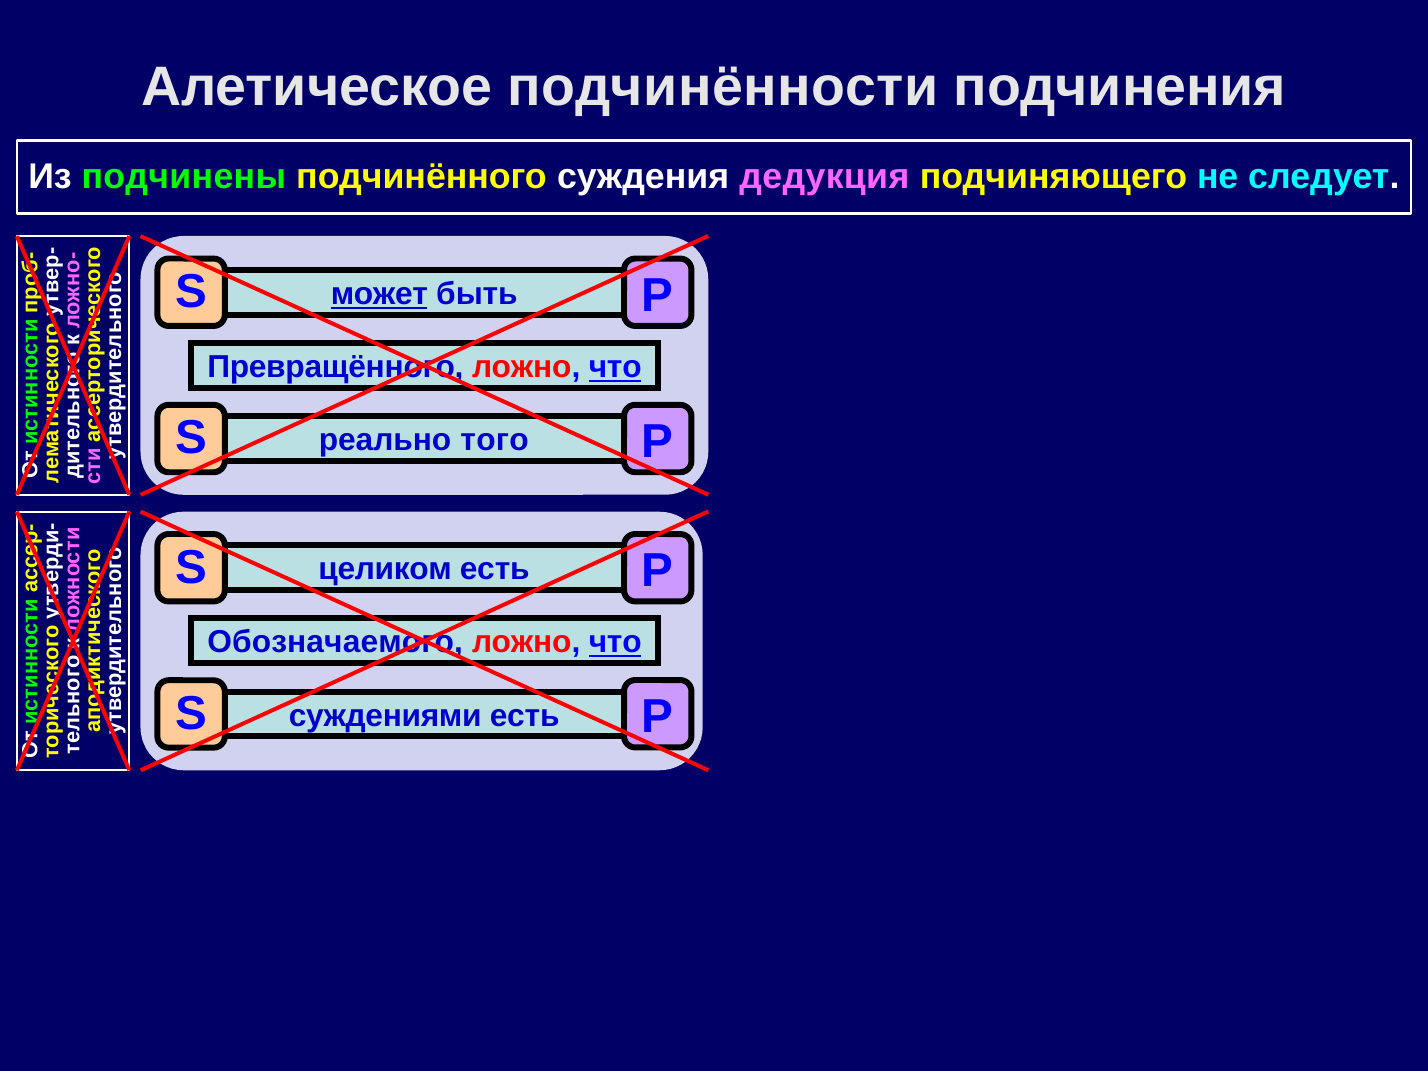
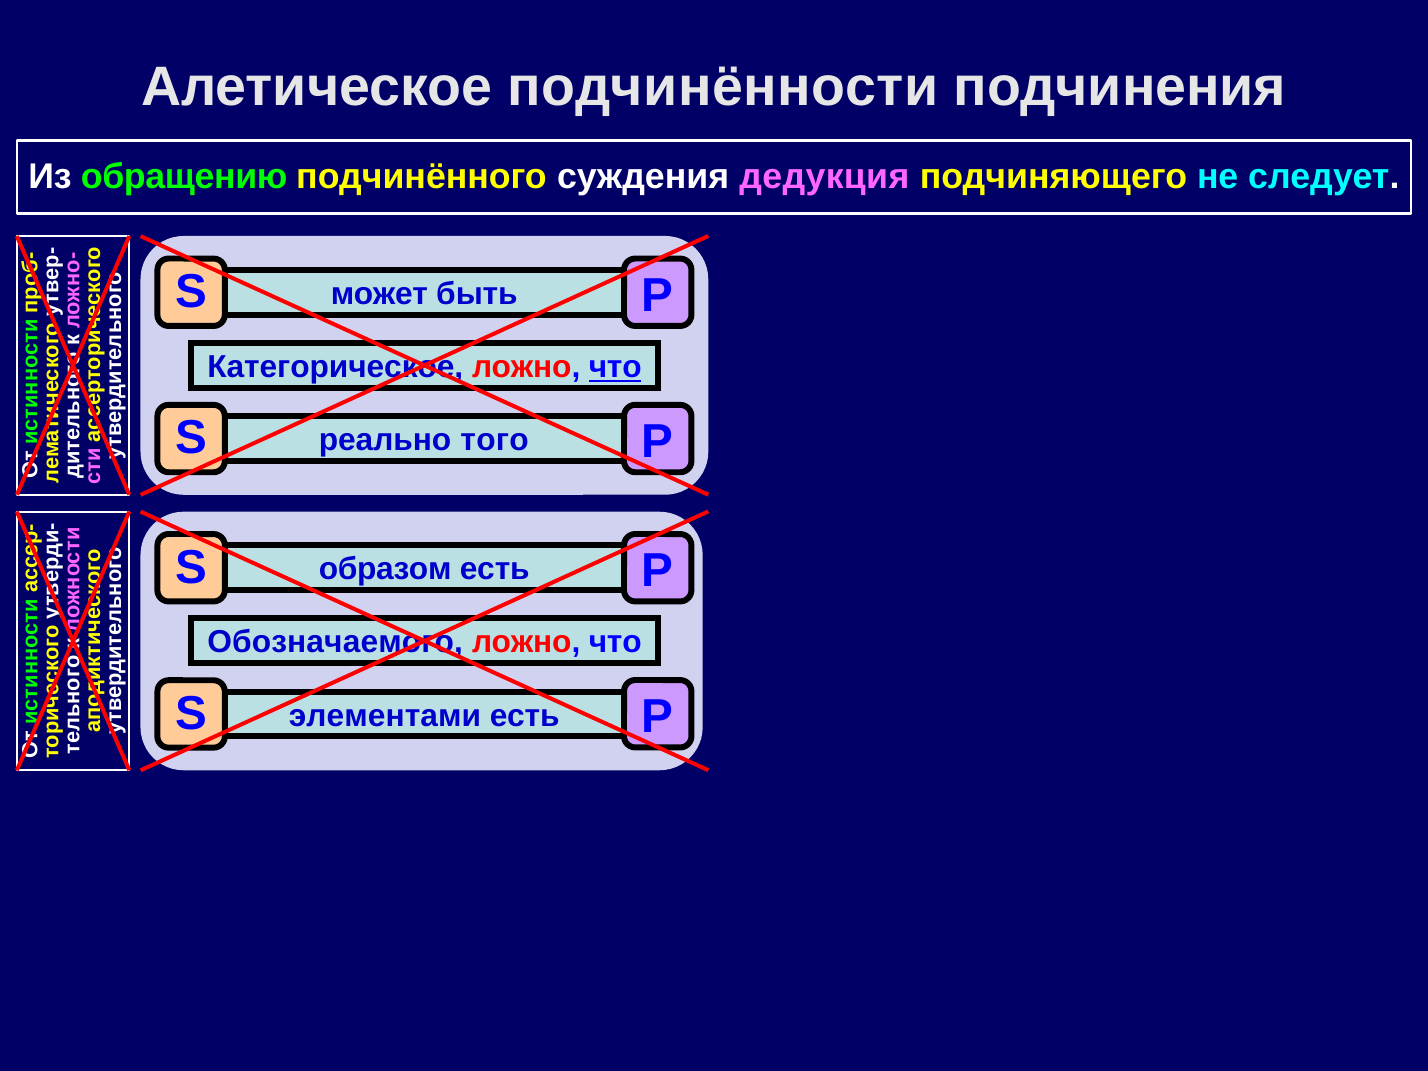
подчинены: подчинены -> обращению
может underline: present -> none
Превращённого: Превращённого -> Категорическое
целиком: целиком -> образом
что at (615, 642) underline: present -> none
суждениями: суждениями -> элементами
